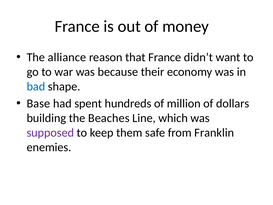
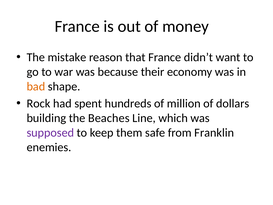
alliance: alliance -> mistake
bad colour: blue -> orange
Base: Base -> Rock
